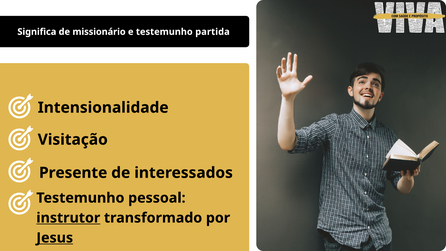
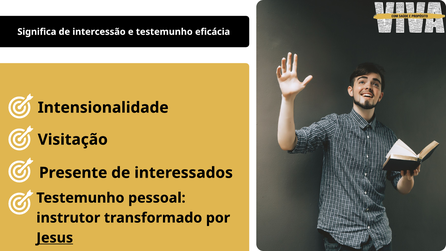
missionário: missionário -> intercessão
partida: partida -> eficácia
instrutor underline: present -> none
